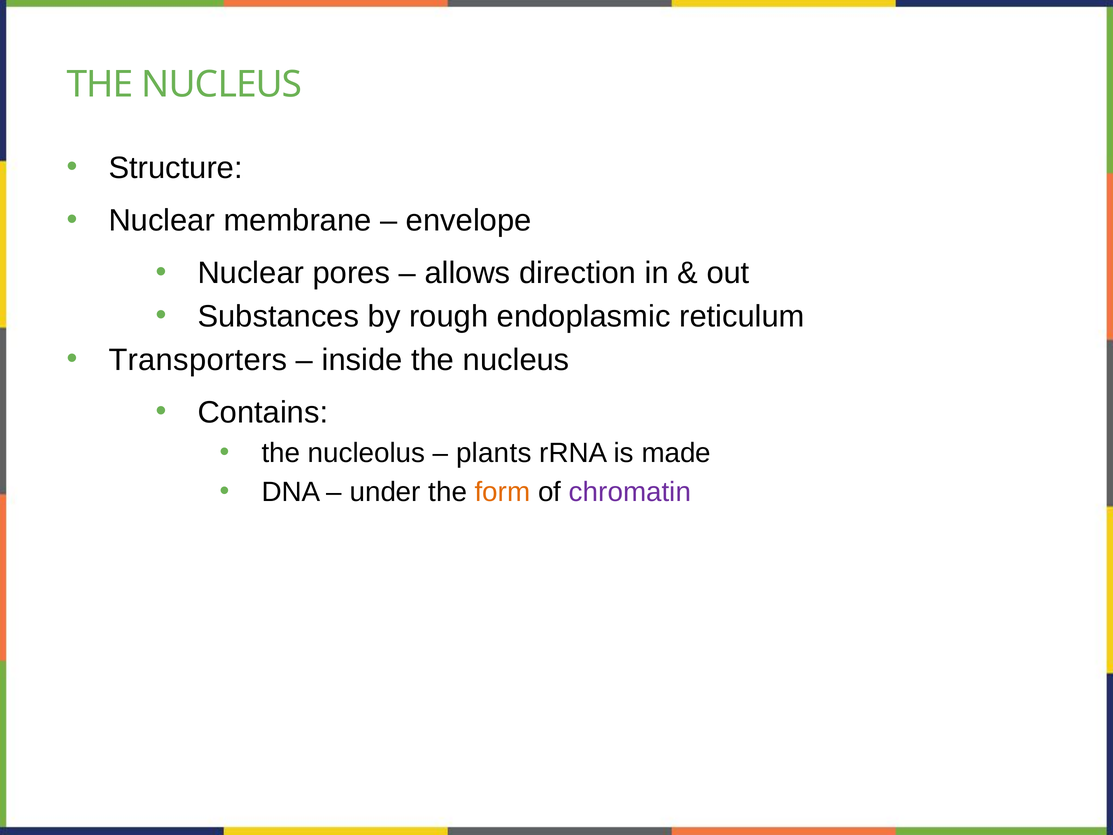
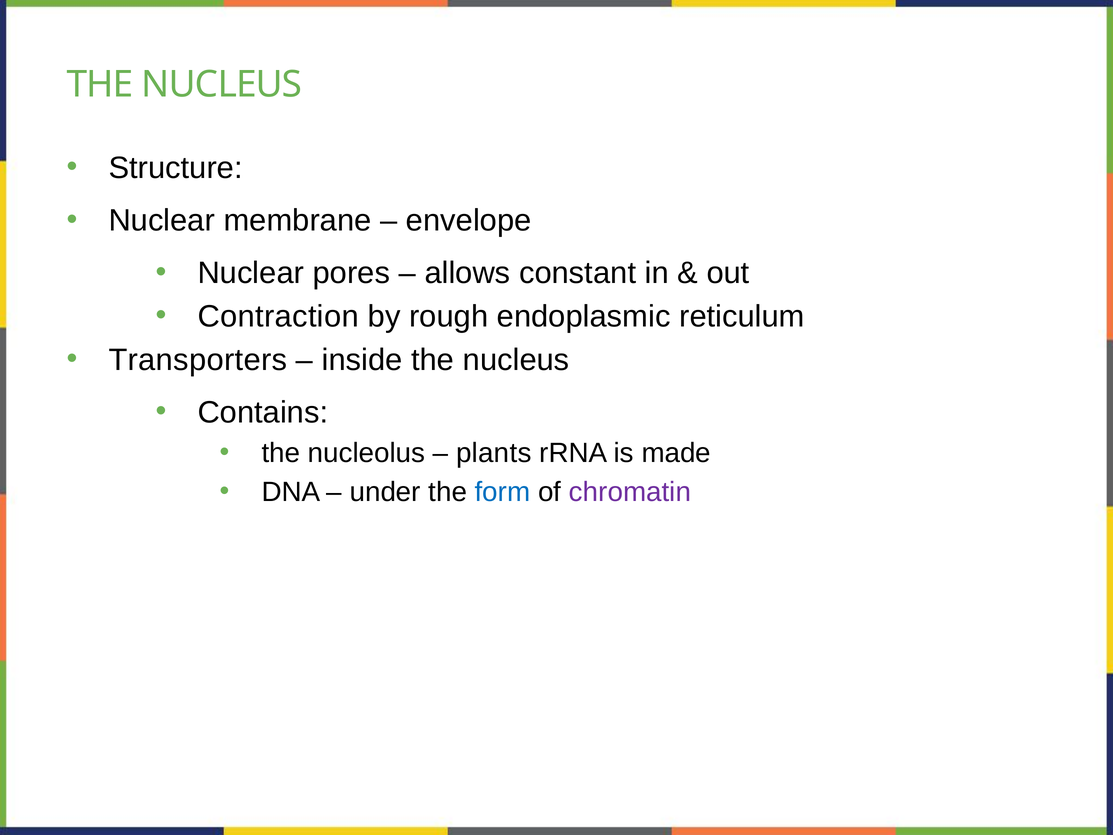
direction: direction -> constant
Substances: Substances -> Contraction
form colour: orange -> blue
